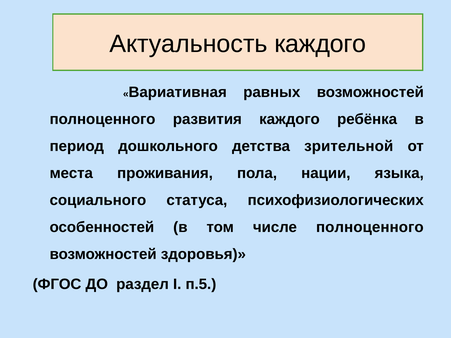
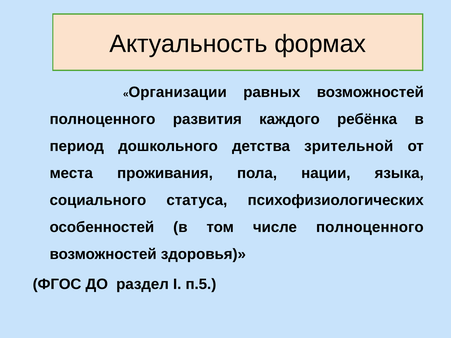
каждого at (320, 44): каждого -> формах
Вариативная: Вариативная -> Организации
